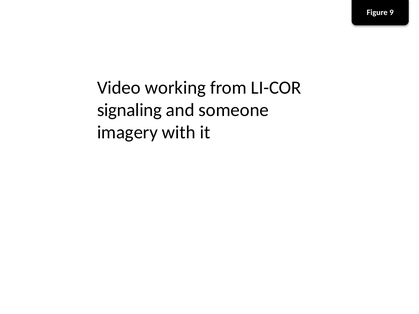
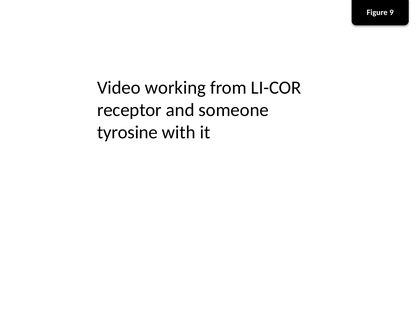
signaling: signaling -> receptor
imagery: imagery -> tyrosine
